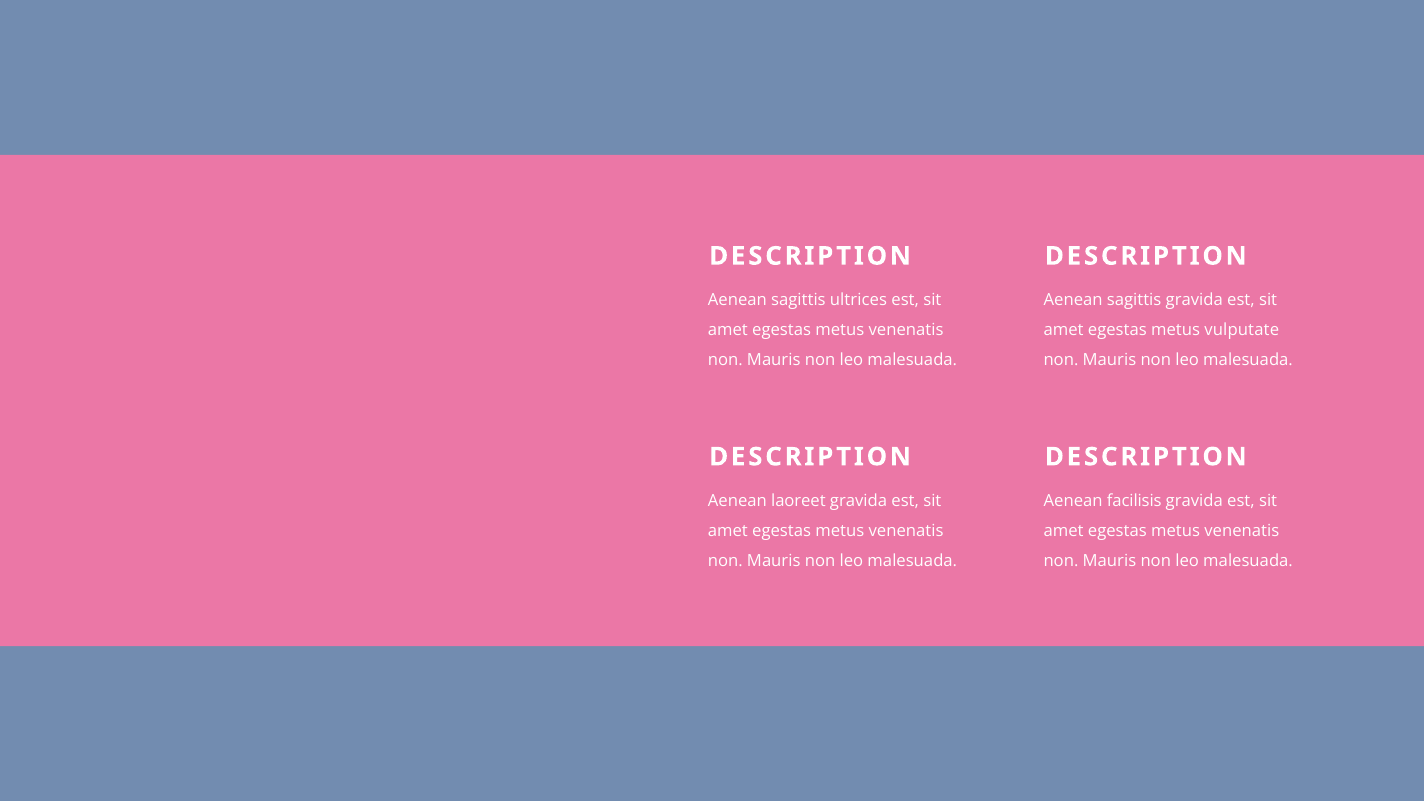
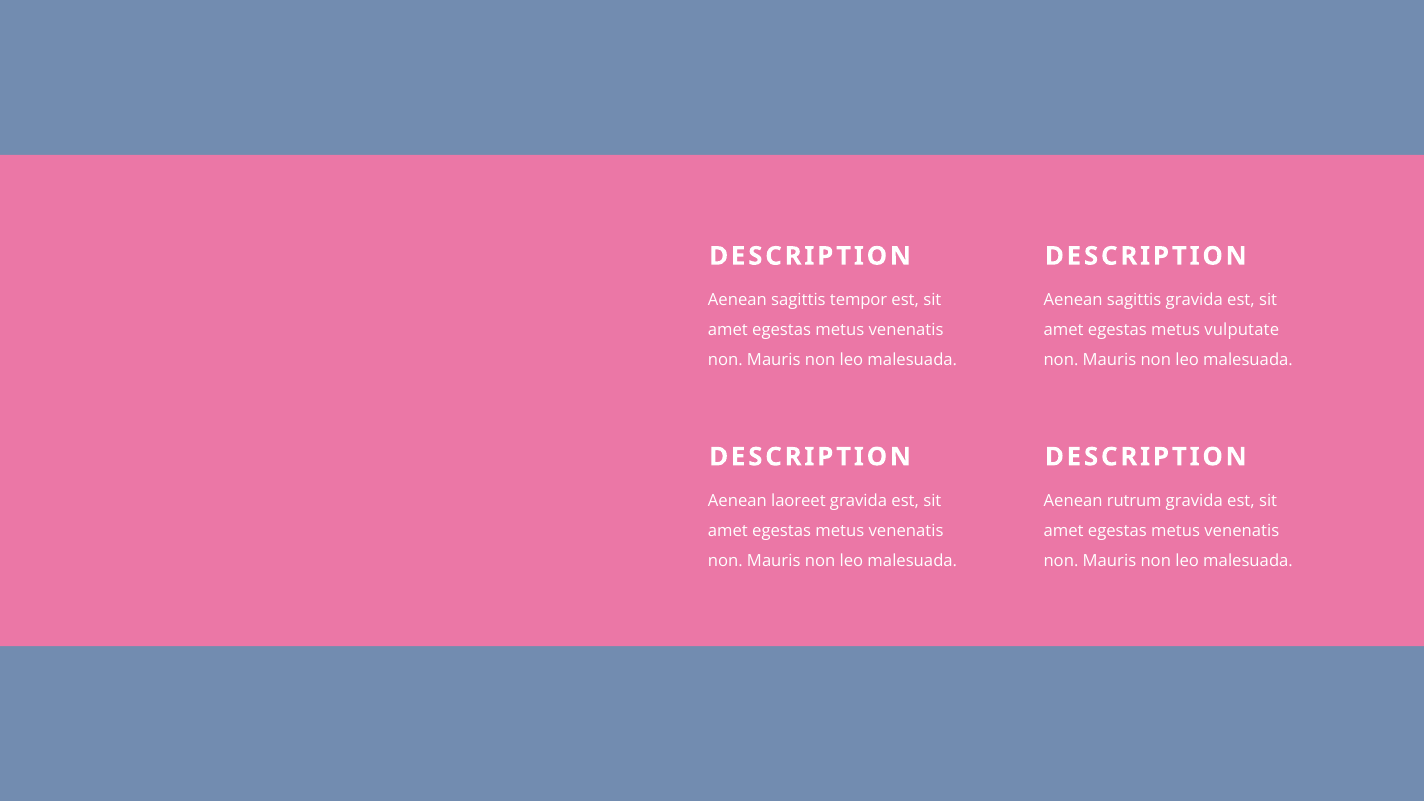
ultrices: ultrices -> tempor
facilisis: facilisis -> rutrum
